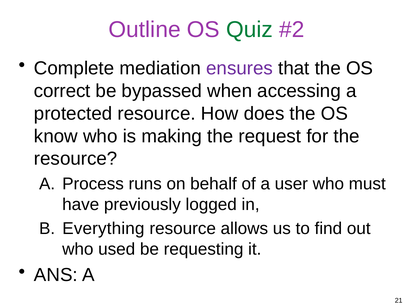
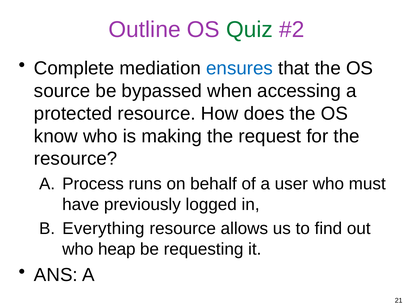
ensures colour: purple -> blue
correct: correct -> source
used: used -> heap
